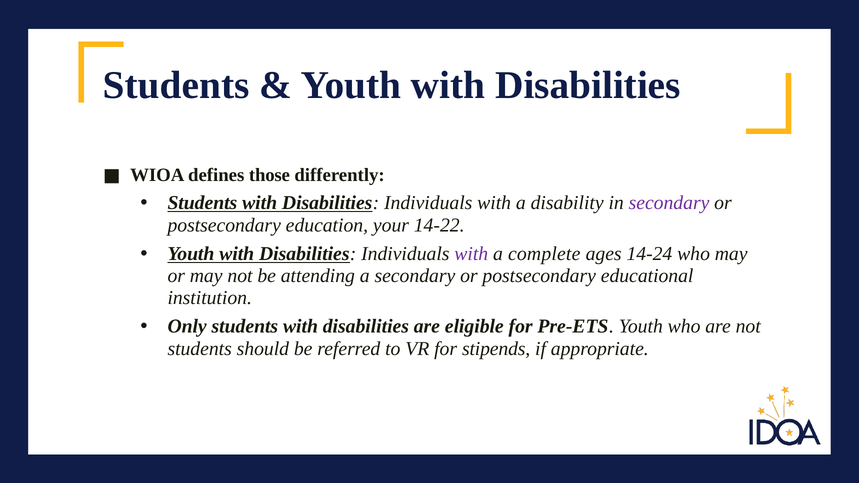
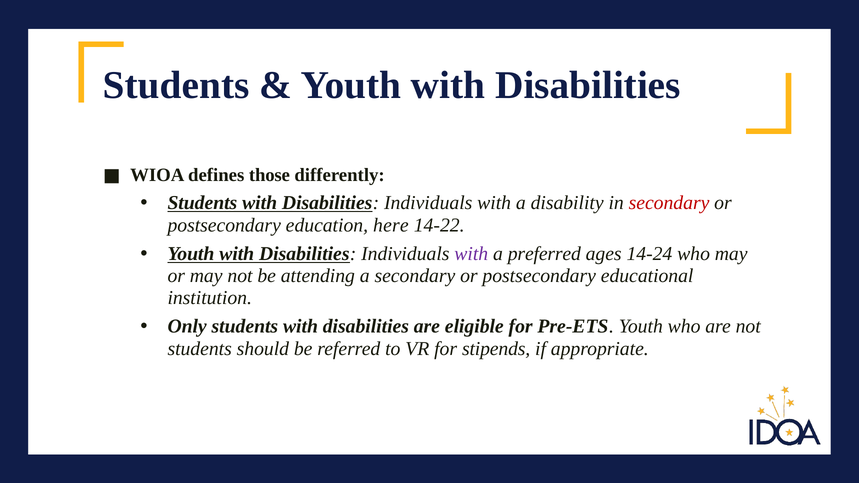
secondary at (669, 203) colour: purple -> red
your: your -> here
complete: complete -> preferred
